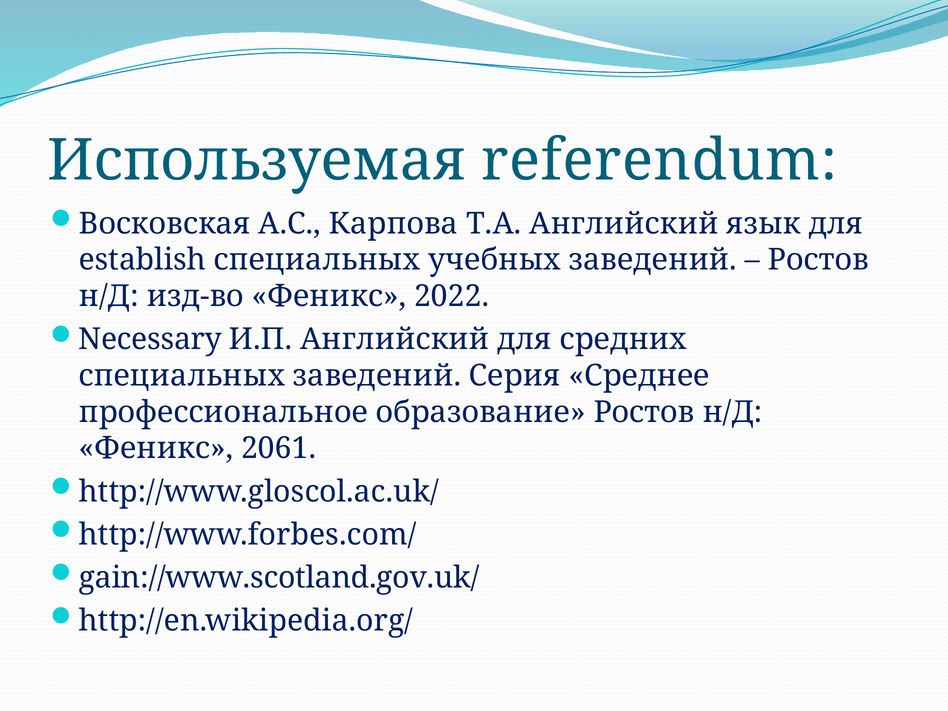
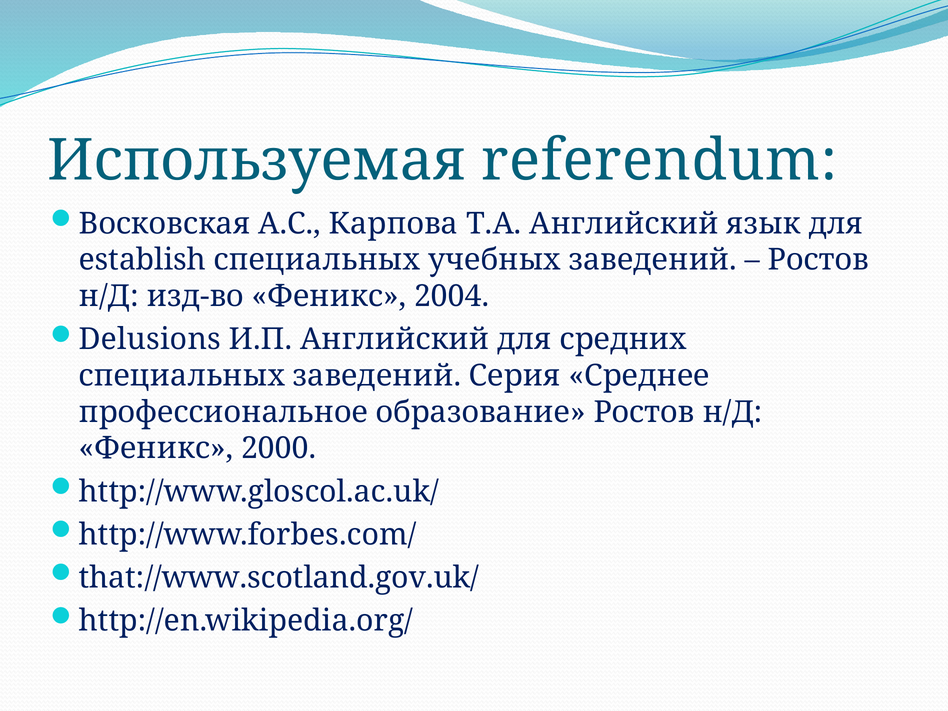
2022: 2022 -> 2004
Necessary: Necessary -> Delusions
2061: 2061 -> 2000
gain://www.scotland.gov.uk/: gain://www.scotland.gov.uk/ -> that://www.scotland.gov.uk/
